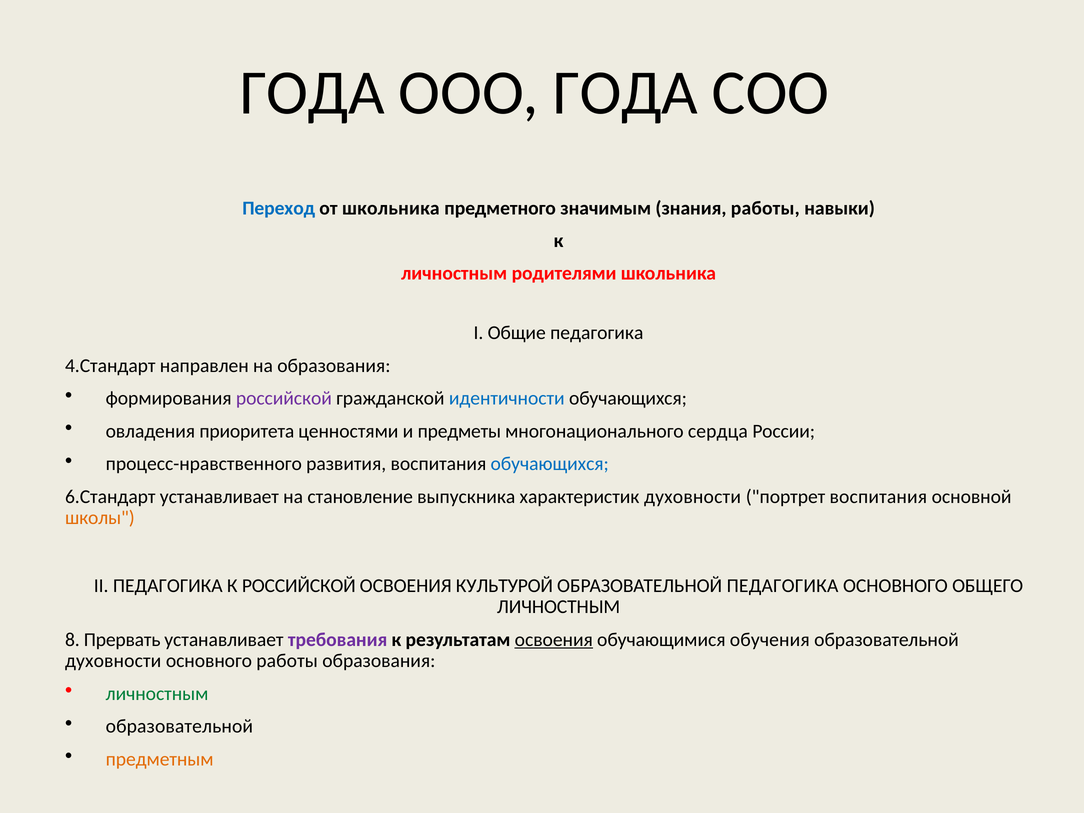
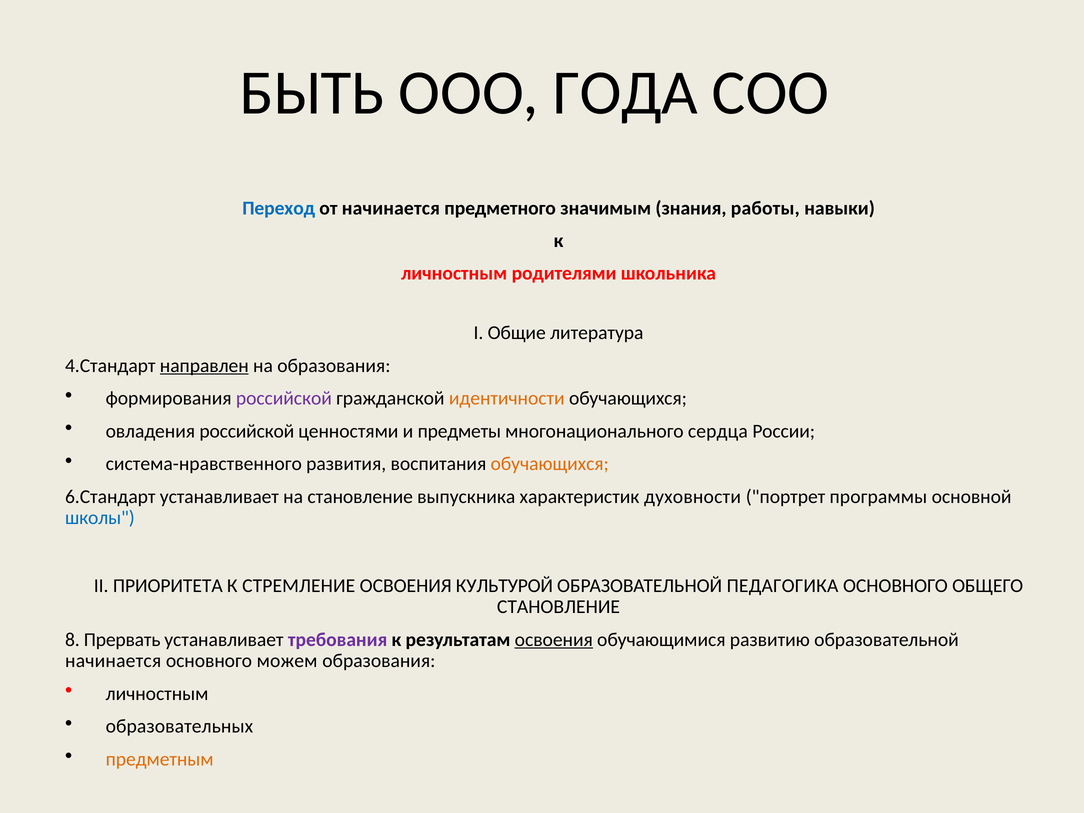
ГОДА at (312, 93): ГОДА -> БЫТЬ
от школьника: школьника -> начинается
Общие педагогика: педагогика -> литература
направлен underline: none -> present
идентичности colour: blue -> orange
овладения приоритета: приоритета -> российской
процесс-нравственного: процесс-нравственного -> система-нравственного
обучающихся at (550, 464) colour: blue -> orange
портрет воспитания: воспитания -> программы
школы colour: orange -> blue
II ПЕДАГОГИКА: ПЕДАГОГИКА -> ПРИОРИТЕТА
К РОССИЙСКОЙ: РОССИЙСКОЙ -> СТРЕМЛЕНИЕ
ЛИЧНОСТНЫМ at (559, 607): ЛИЧНОСТНЫМ -> СТАНОВЛЕНИЕ
обучения: обучения -> развитию
духовности at (113, 661): духовности -> начинается
основного работы: работы -> можем
личностным at (157, 694) colour: green -> black
образовательной at (179, 726): образовательной -> образовательных
